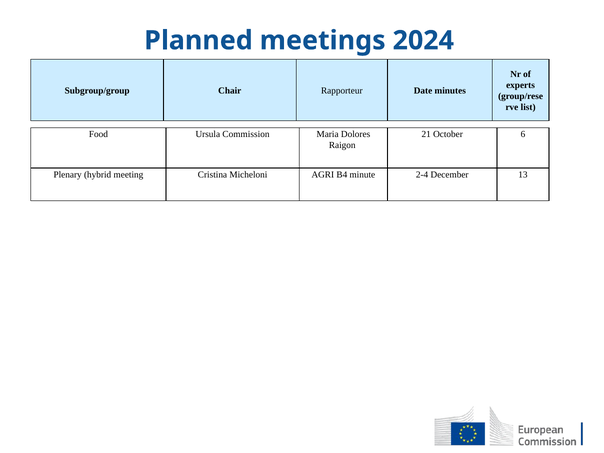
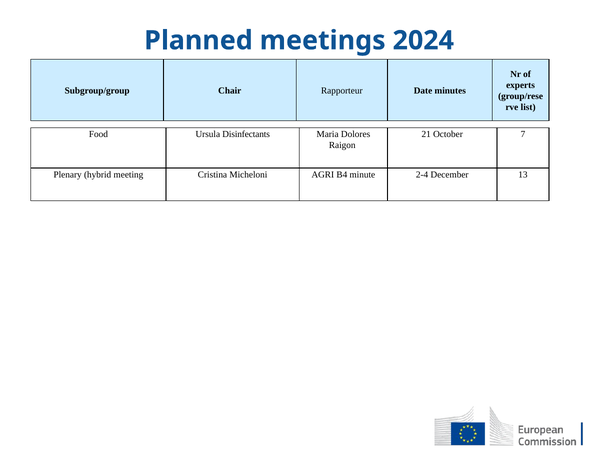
Commission: Commission -> Disinfectants
6: 6 -> 7
